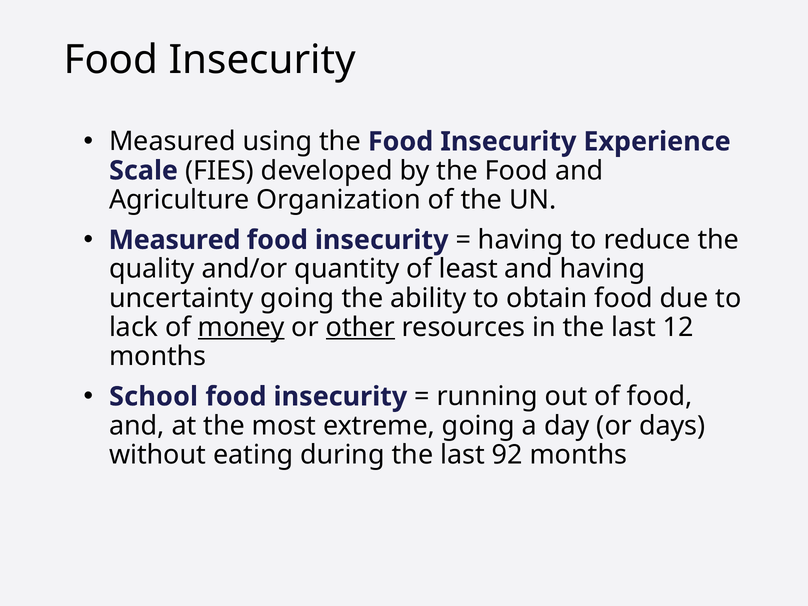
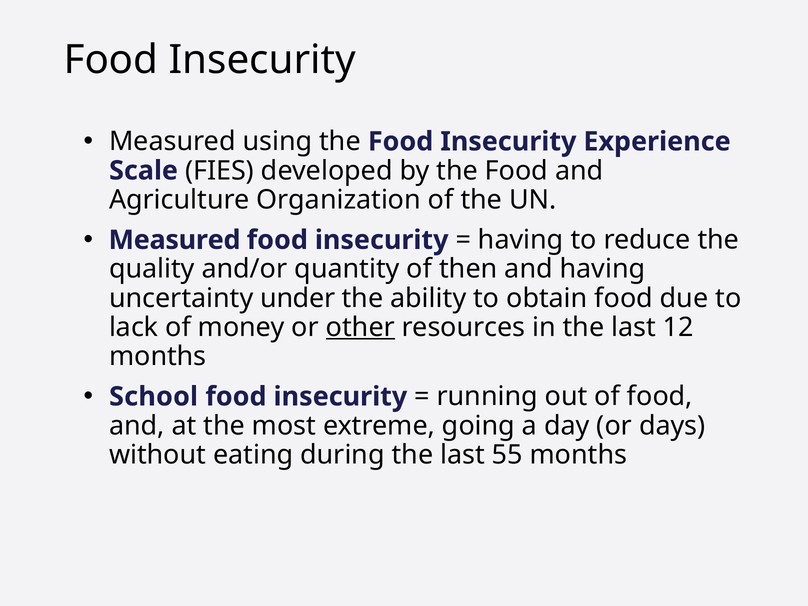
least: least -> then
uncertainty going: going -> under
money underline: present -> none
92: 92 -> 55
